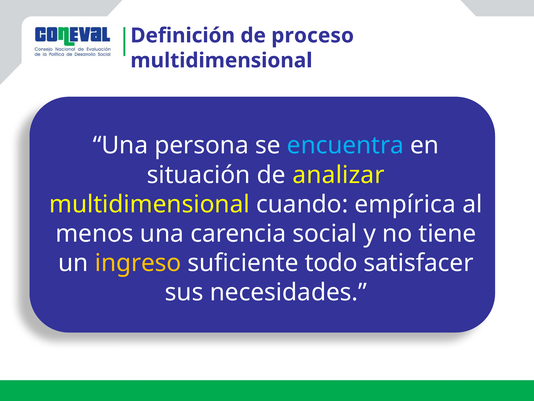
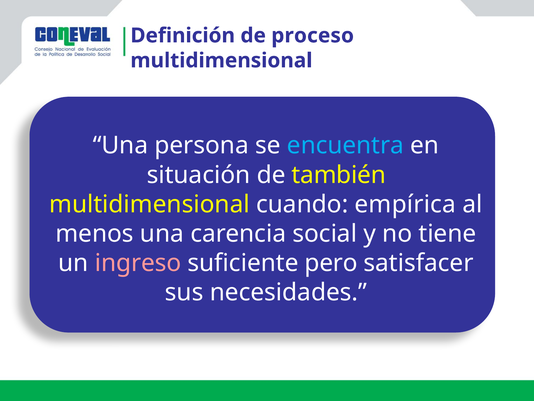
analizar: analizar -> también
ingreso colour: yellow -> pink
todo: todo -> pero
